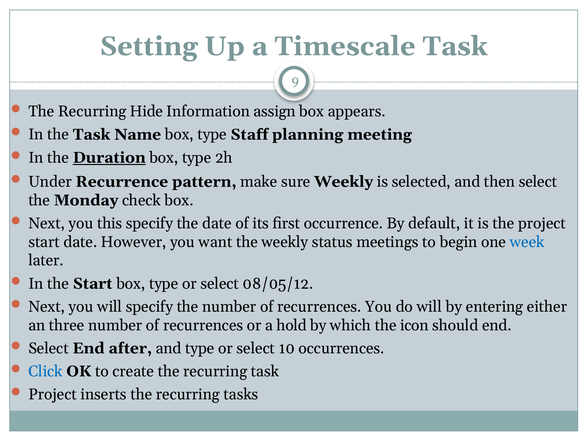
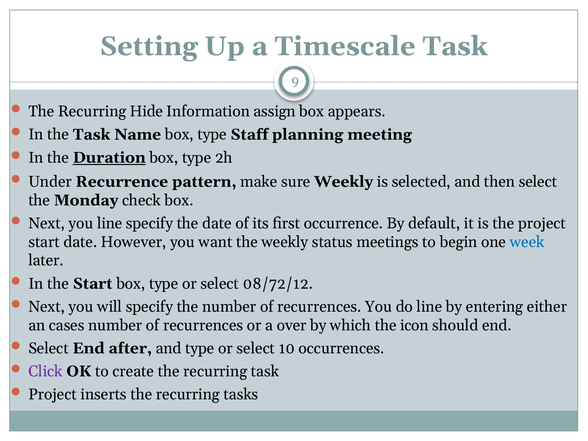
you this: this -> line
08/05/12: 08/05/12 -> 08/72/12
do will: will -> line
three: three -> cases
hold: hold -> over
Click colour: blue -> purple
